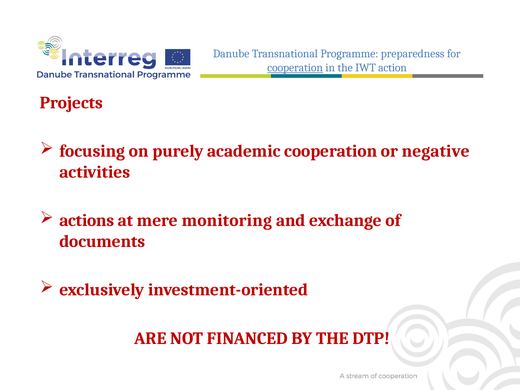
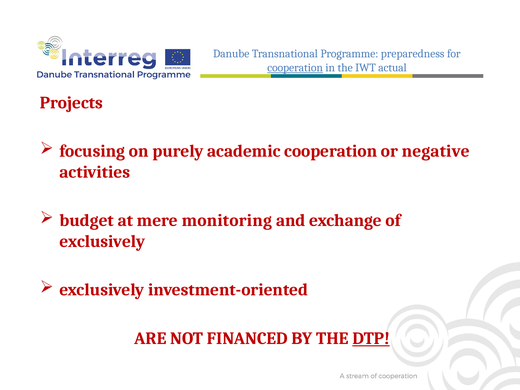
action: action -> actual
actions: actions -> budget
documents at (102, 241): documents -> exclusively
DTP underline: none -> present
